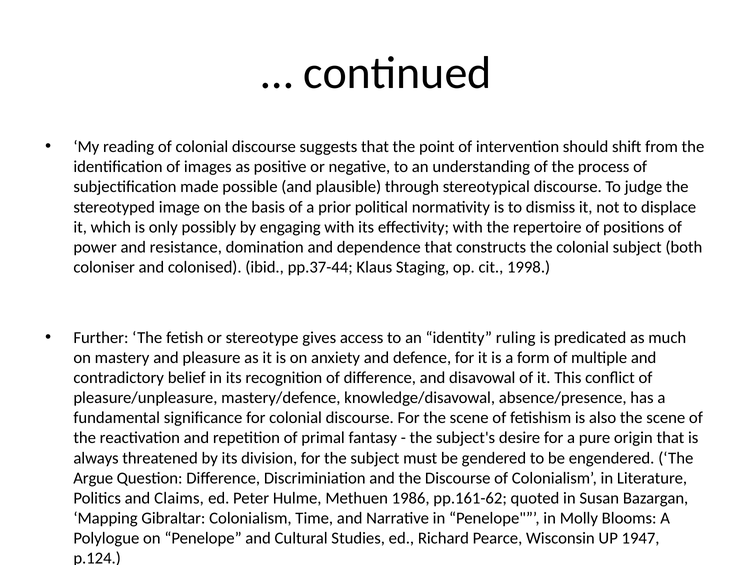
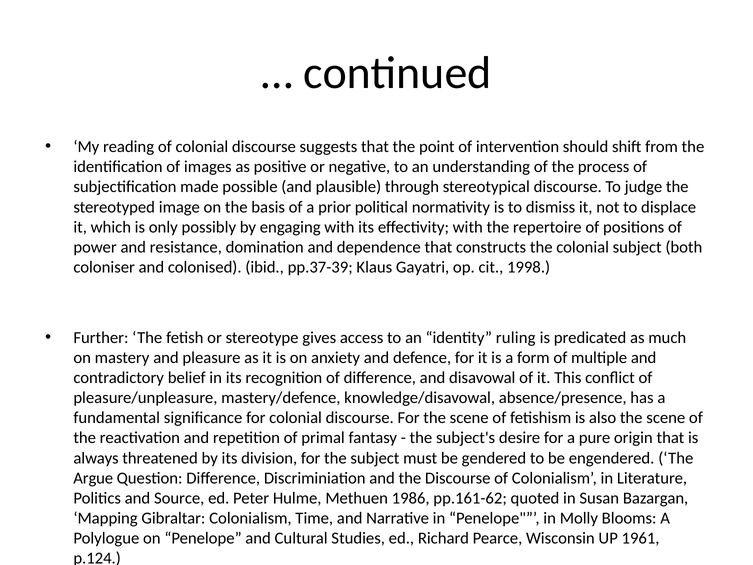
pp.37-44: pp.37-44 -> pp.37-39
Staging: Staging -> Gayatri
Claims: Claims -> Source
1947: 1947 -> 1961
